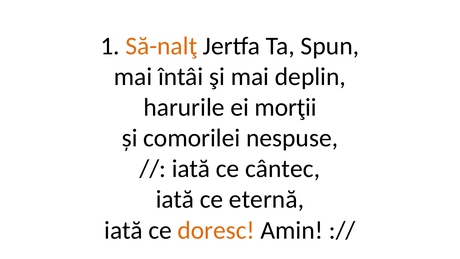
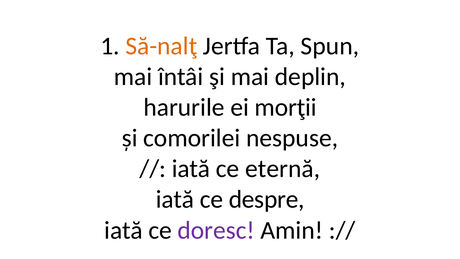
cântec: cântec -> eternă
eternă: eternă -> despre
doresc colour: orange -> purple
